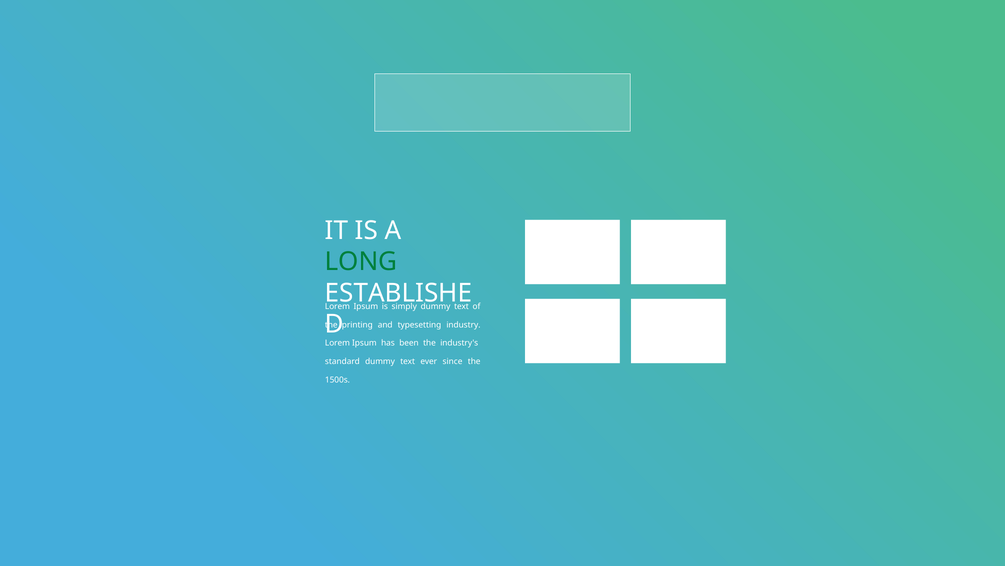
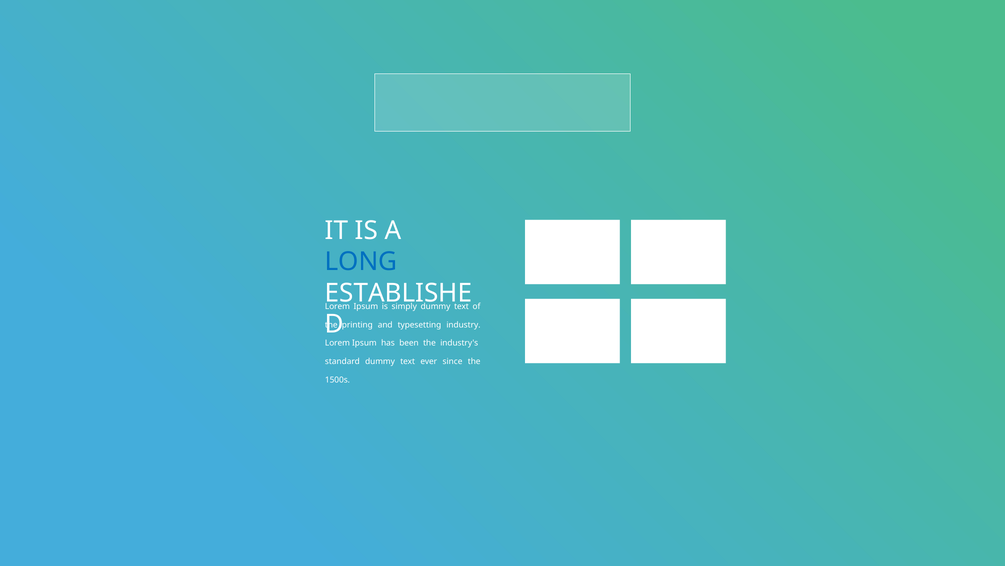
LONG colour: green -> blue
